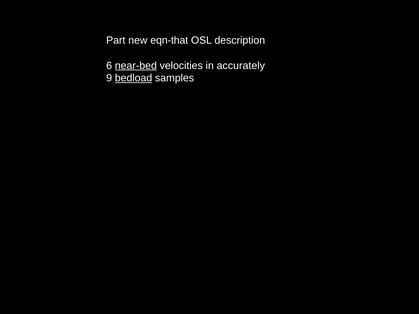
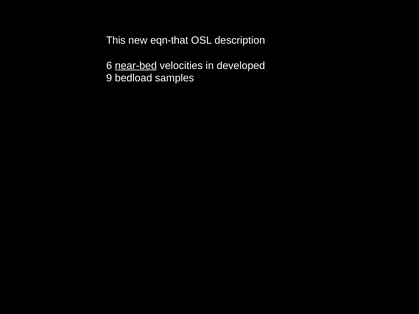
Part: Part -> This
accurately: accurately -> developed
bedload underline: present -> none
